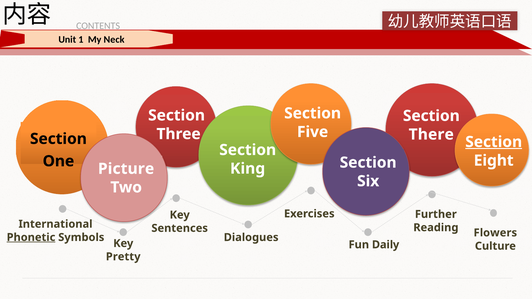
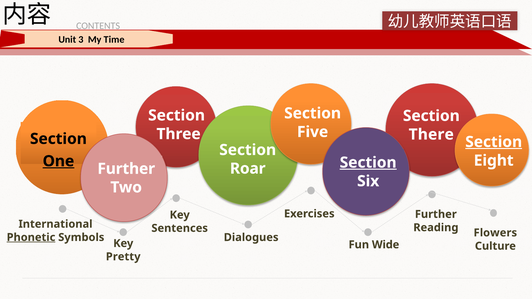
1: 1 -> 3
Neck: Neck -> Time
One underline: none -> present
Section at (368, 163) underline: none -> present
King: King -> Roar
Picture at (126, 169): Picture -> Further
Daily: Daily -> Wide
